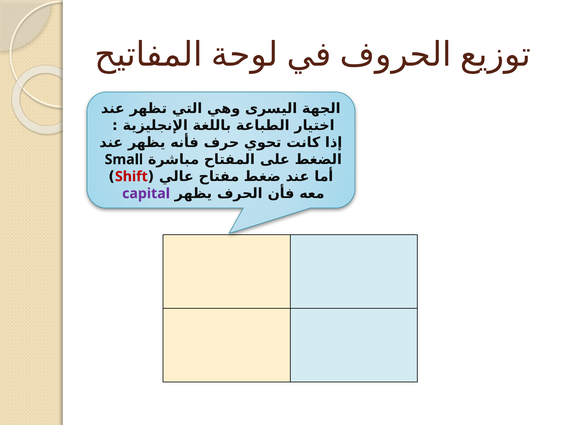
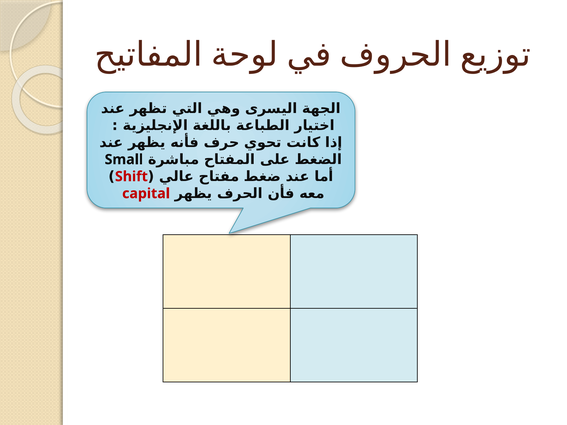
capital colour: purple -> red
